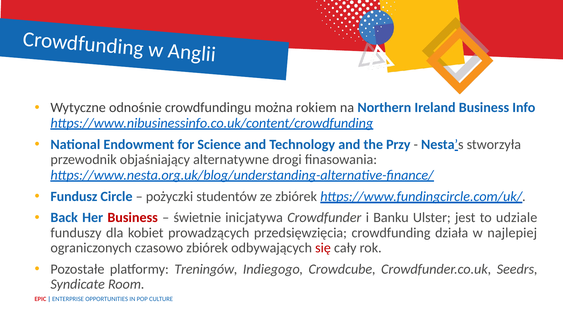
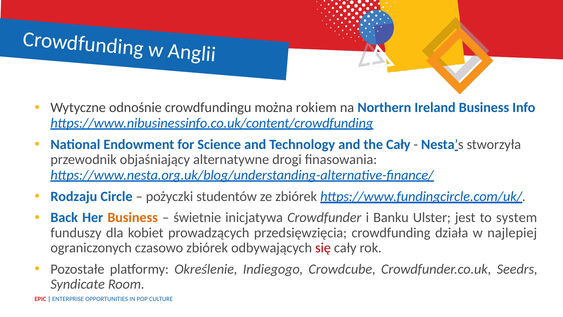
the Przy: Przy -> Cały
Fundusz: Fundusz -> Rodzaju
Business at (133, 217) colour: red -> orange
udziale: udziale -> system
Treningów: Treningów -> Określenie
